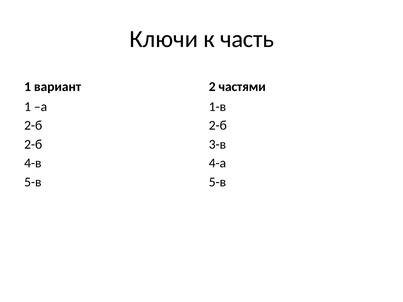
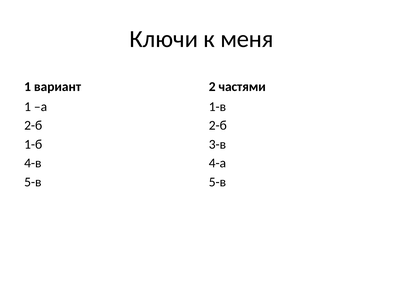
часть: часть -> меня
2-б at (33, 144): 2-б -> 1-б
